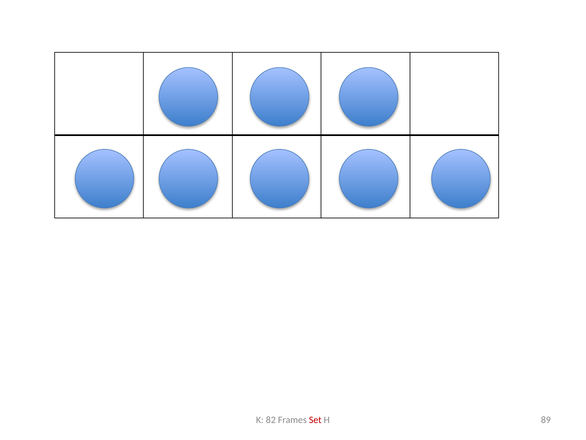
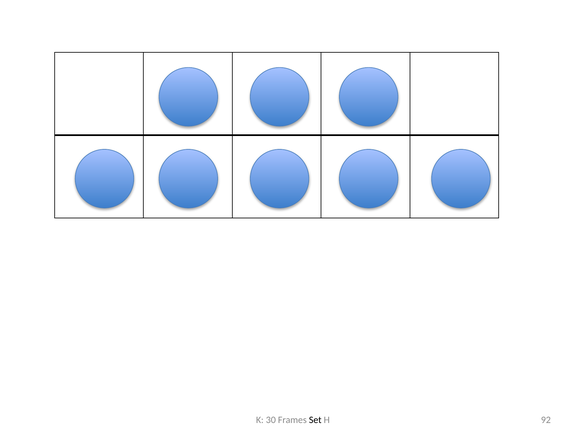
82: 82 -> 30
Set colour: red -> black
89: 89 -> 92
